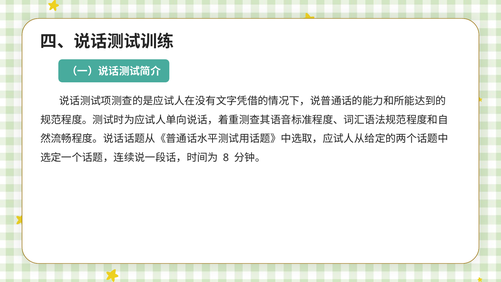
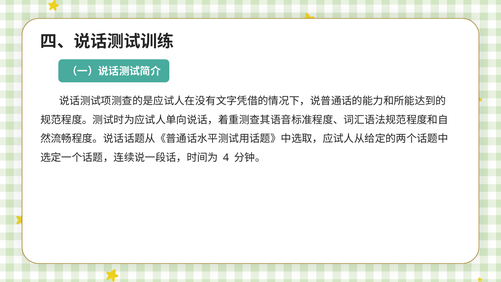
8: 8 -> 4
